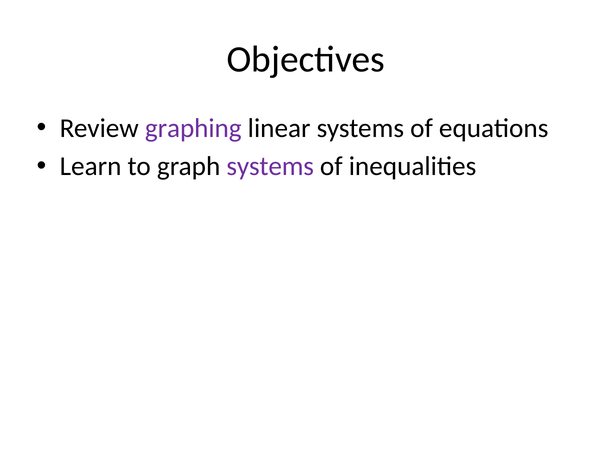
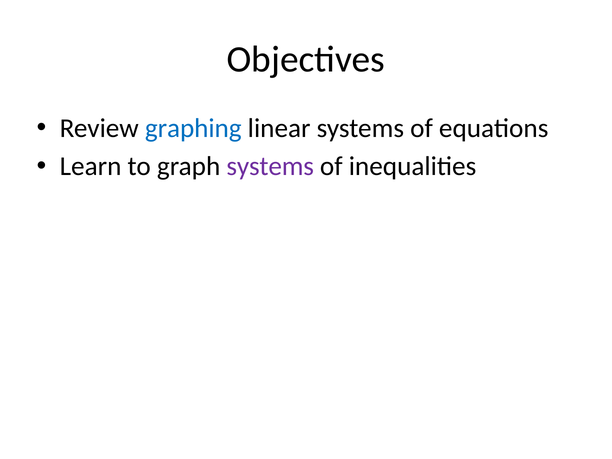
graphing colour: purple -> blue
